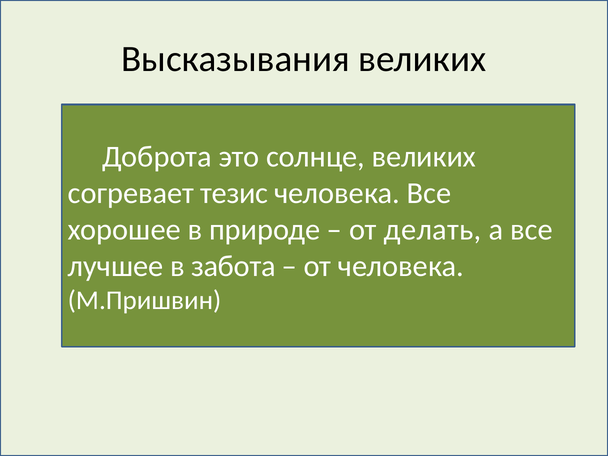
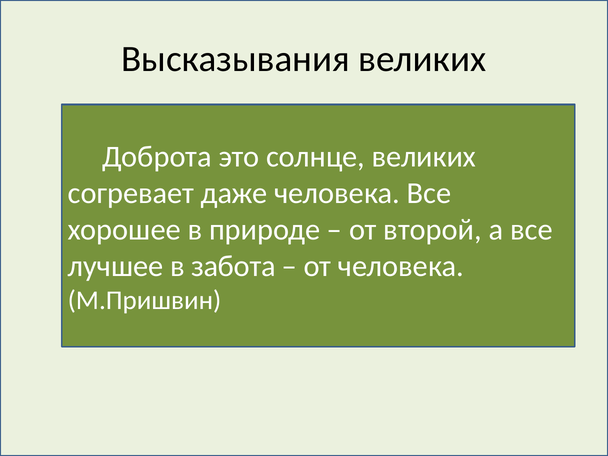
тезис: тезис -> даже
делать: делать -> второй
